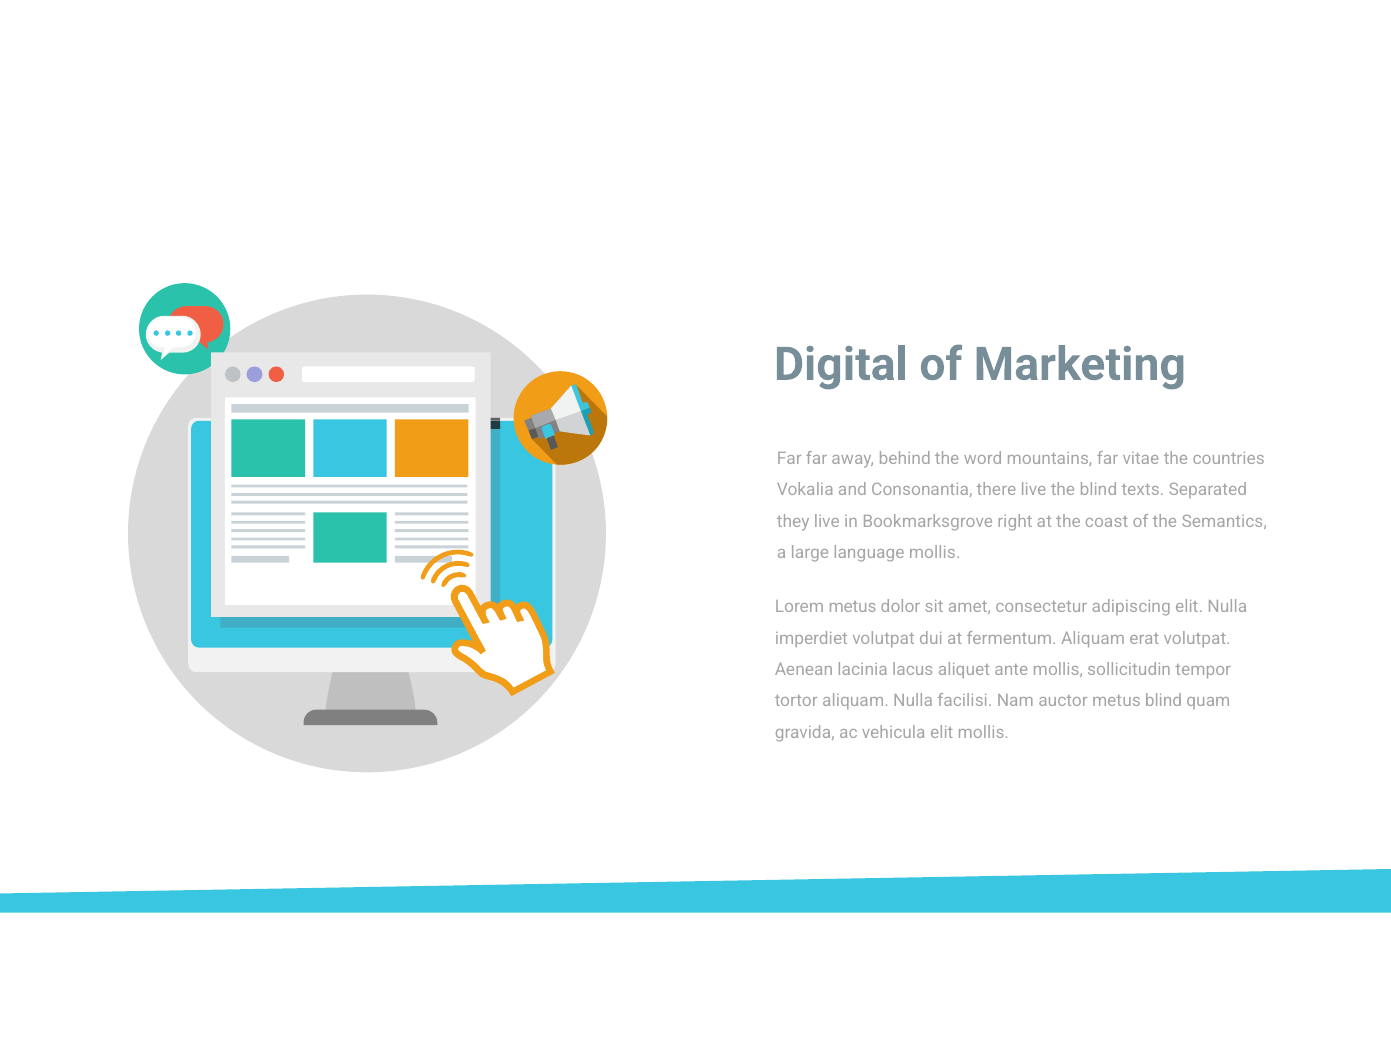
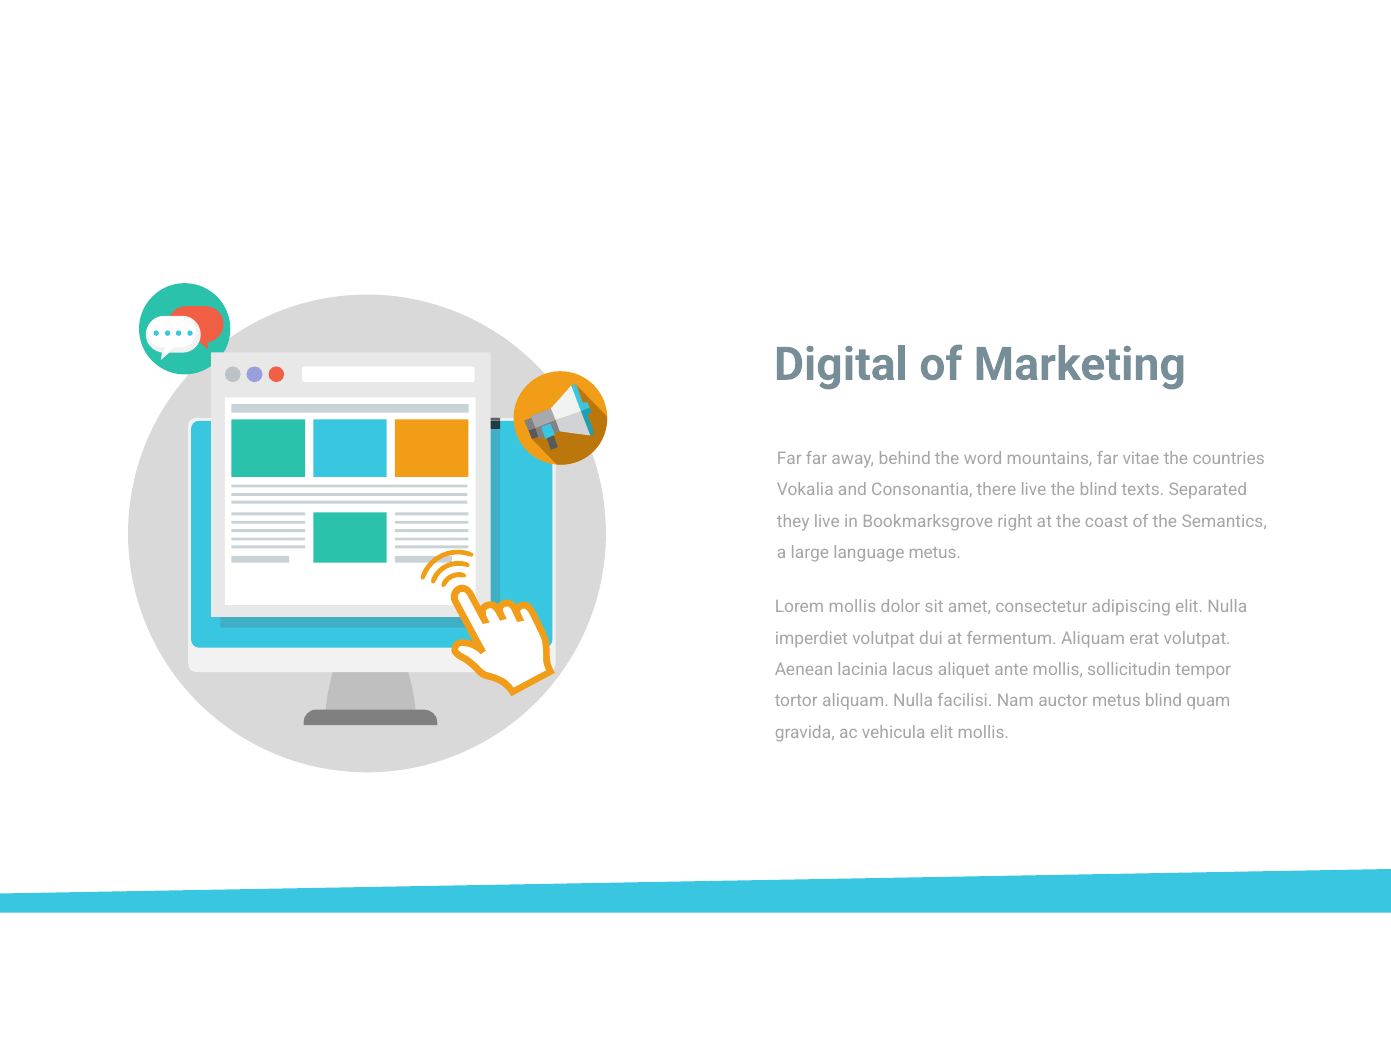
language mollis: mollis -> metus
Lorem metus: metus -> mollis
